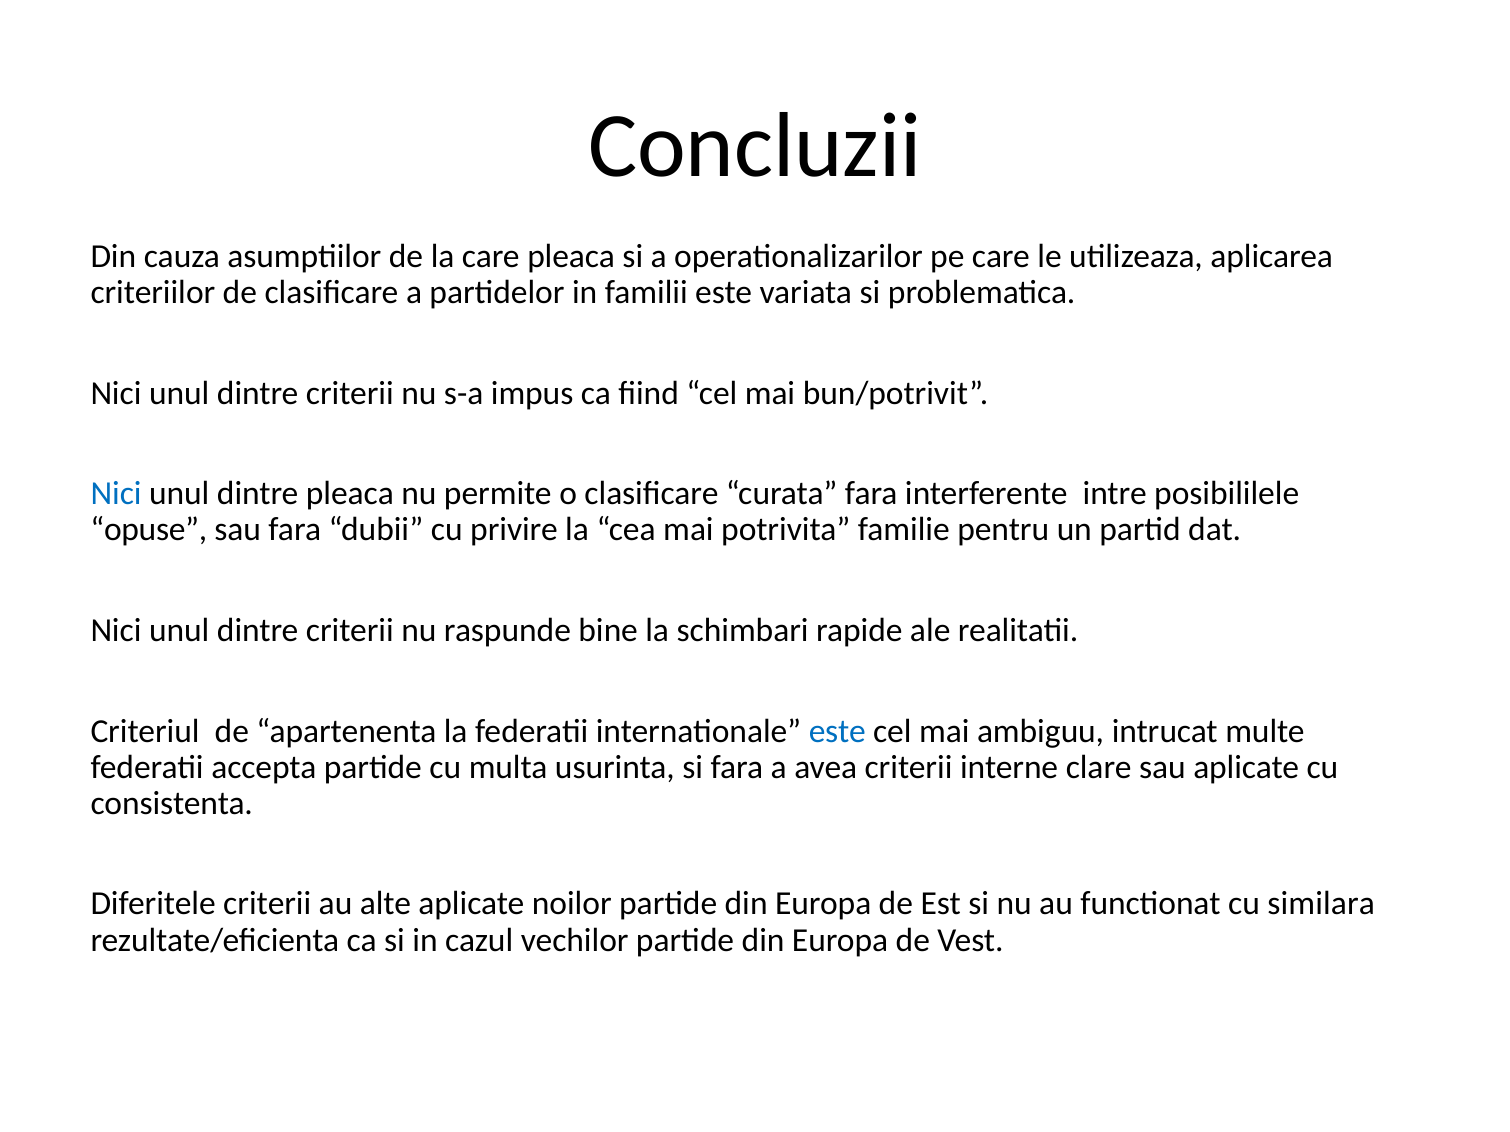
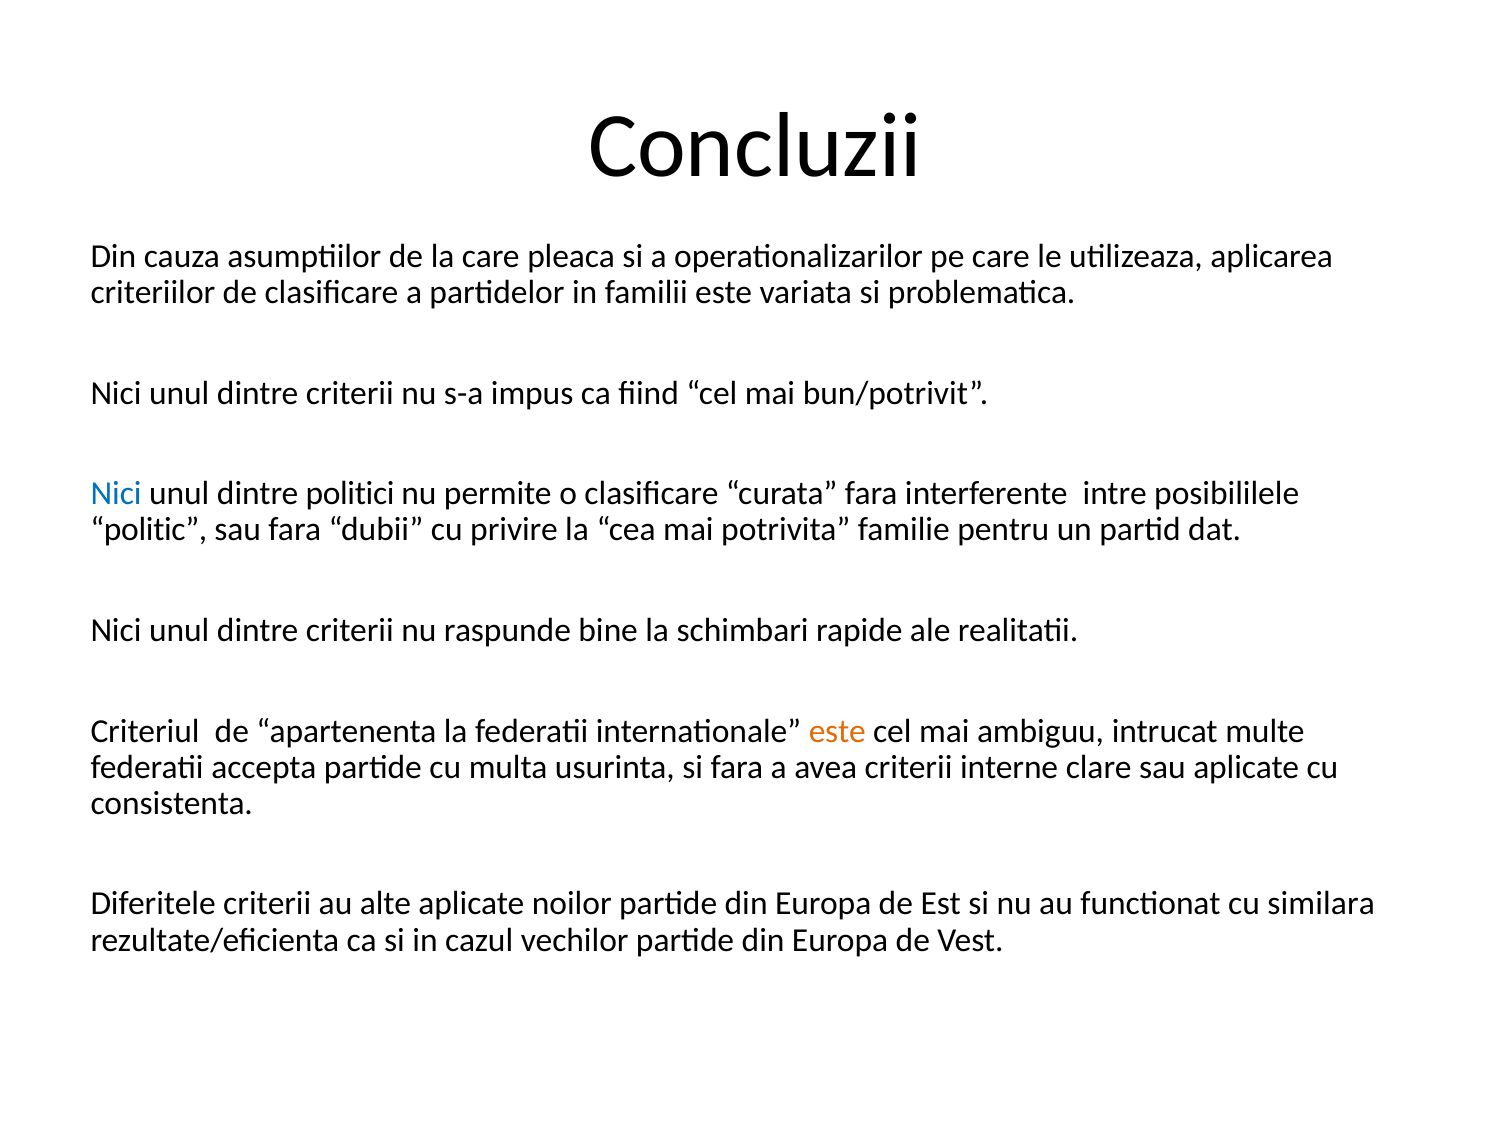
dintre pleaca: pleaca -> politici
opuse: opuse -> politic
este at (837, 731) colour: blue -> orange
